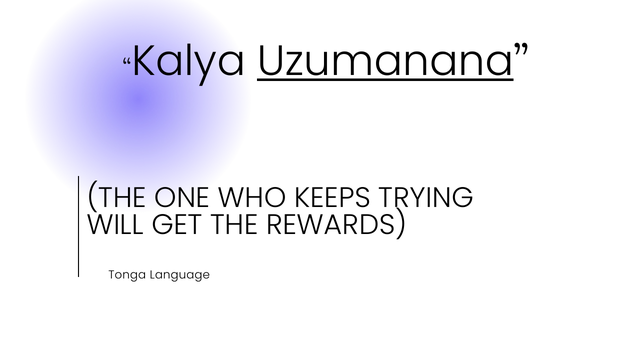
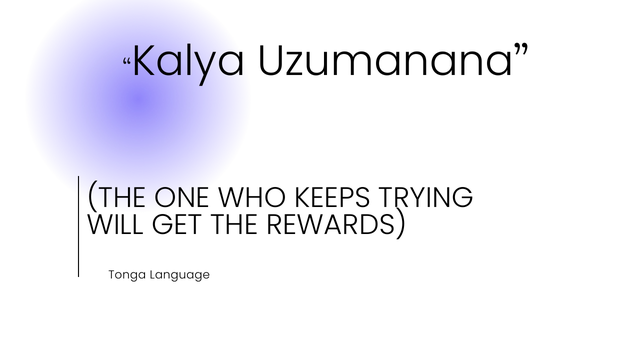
Uzumanana underline: present -> none
